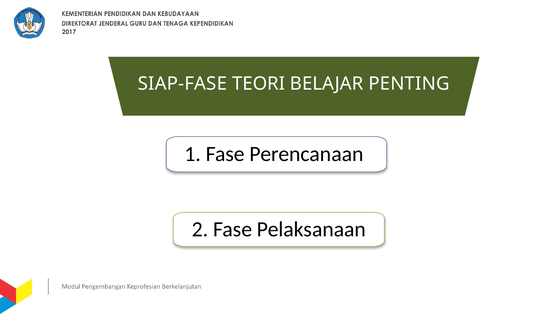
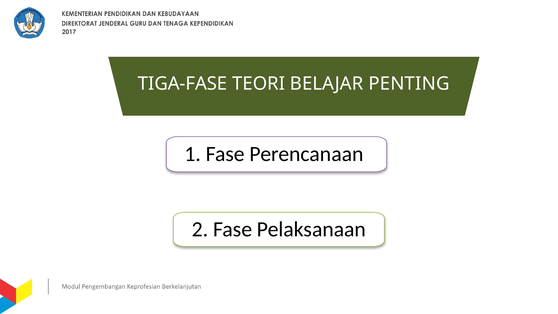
SIAP-FASE: SIAP-FASE -> TIGA-FASE
